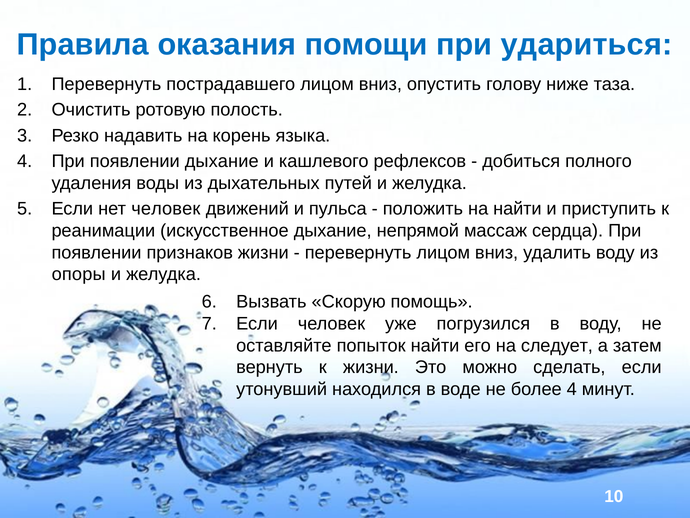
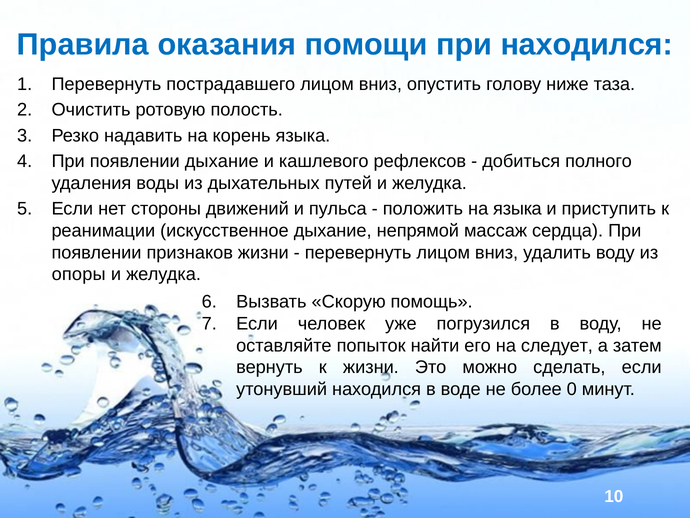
при удариться: удариться -> находился
нет человек: человек -> стороны
на найти: найти -> языка
более 4: 4 -> 0
